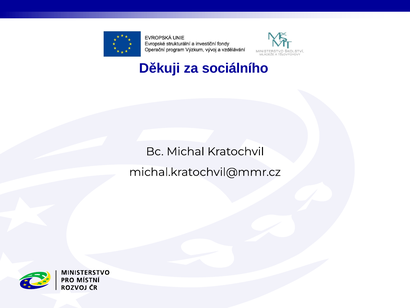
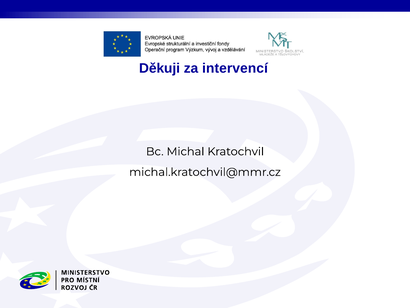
sociálního: sociálního -> intervencí
